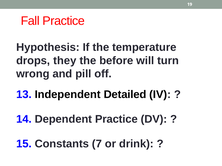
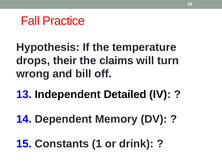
they: they -> their
before: before -> claims
pill: pill -> bill
Dependent Practice: Practice -> Memory
7: 7 -> 1
